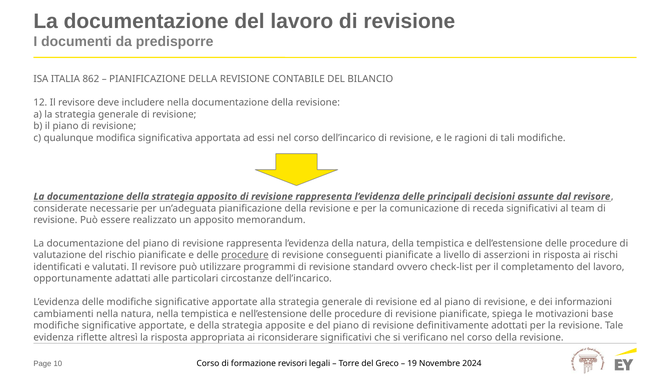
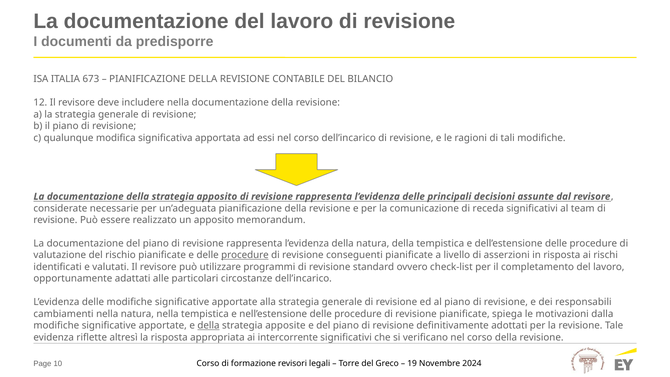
862: 862 -> 673
informazioni: informazioni -> responsabili
base: base -> dalla
della at (208, 325) underline: none -> present
riconsiderare: riconsiderare -> intercorrente
